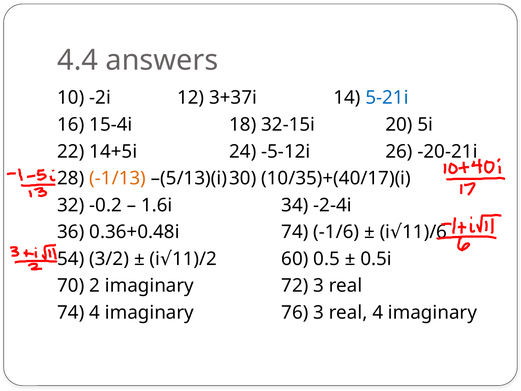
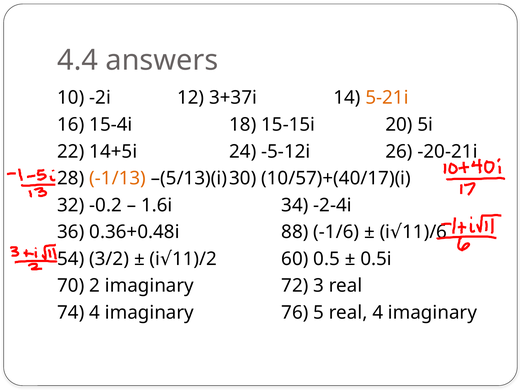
5-21i colour: blue -> orange
32-15i: 32-15i -> 15-15i
10/35)+(40/17)(i: 10/35)+(40/17)(i -> 10/57)+(40/17)(i
0.36+0.48i 74: 74 -> 88
76 3: 3 -> 5
